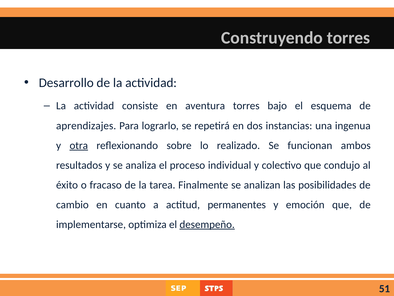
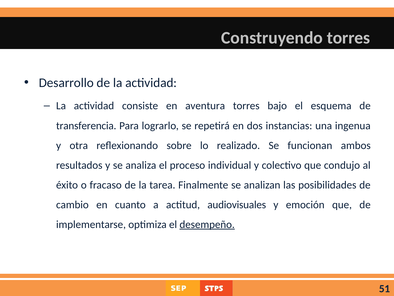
aprendizajes: aprendizajes -> transferencia
otra underline: present -> none
permanentes: permanentes -> audiovisuales
